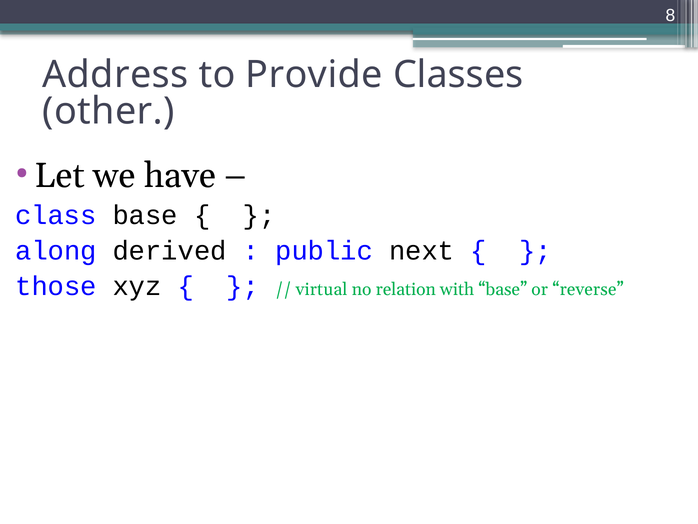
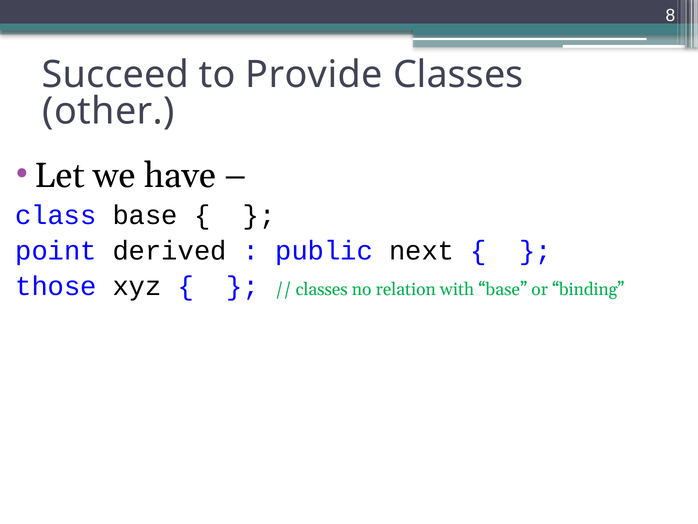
Address: Address -> Succeed
along: along -> point
virtual at (322, 289): virtual -> classes
reverse: reverse -> binding
